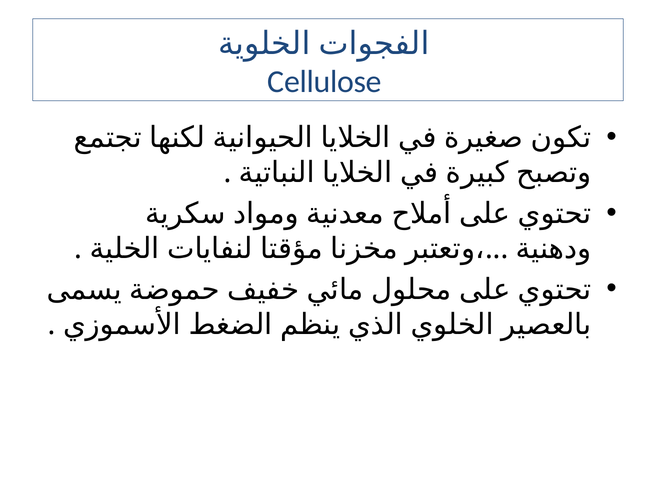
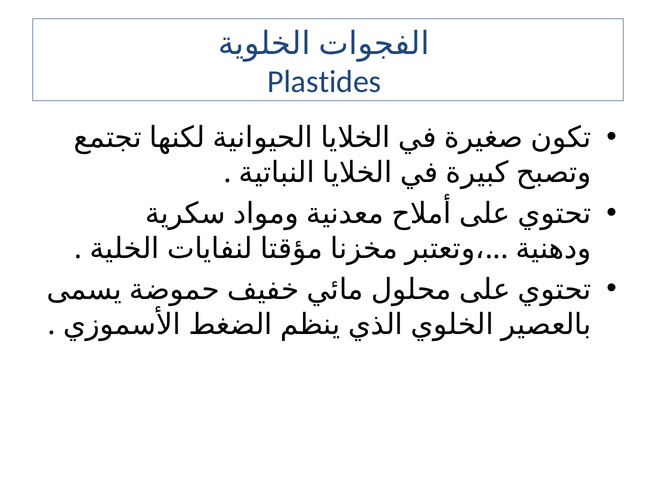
Cellulose: Cellulose -> Plastides
